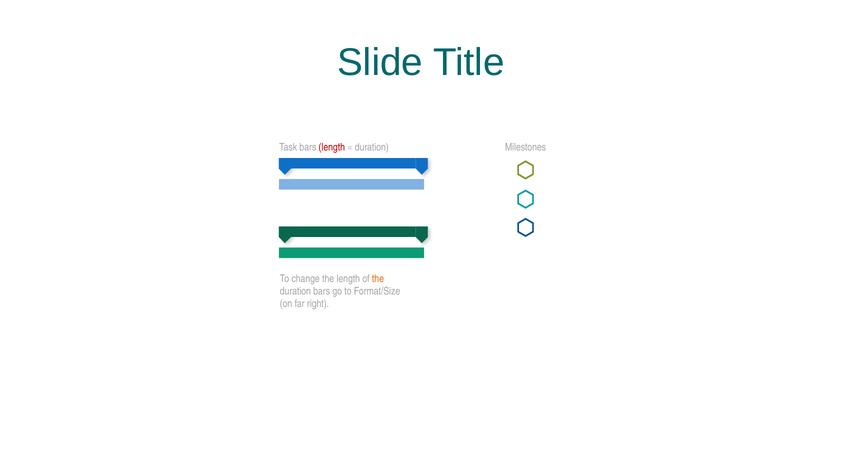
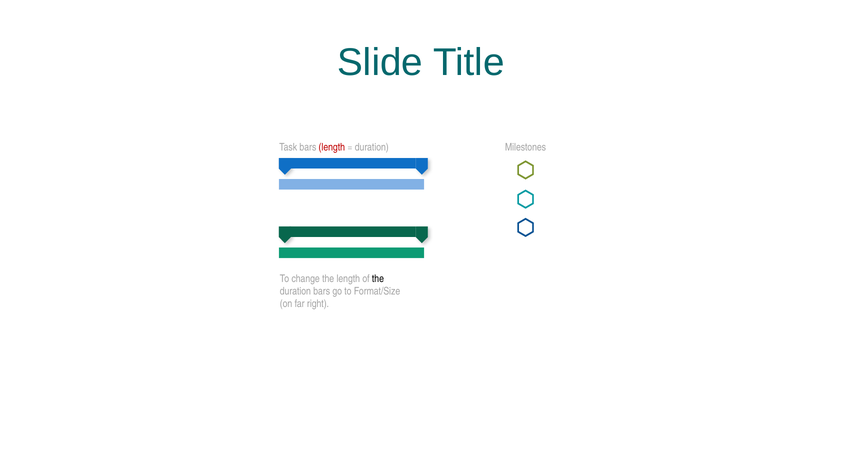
the at (378, 279) colour: orange -> black
